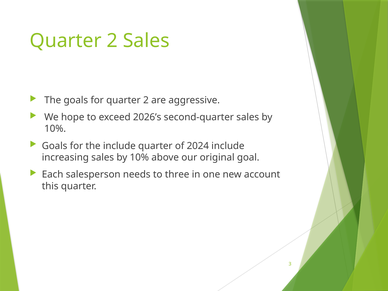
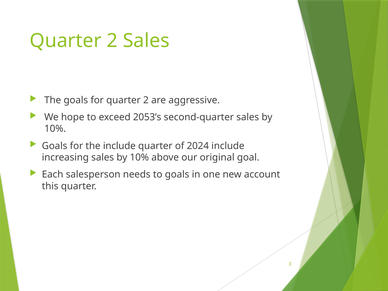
2026’s: 2026’s -> 2053’s
to three: three -> goals
